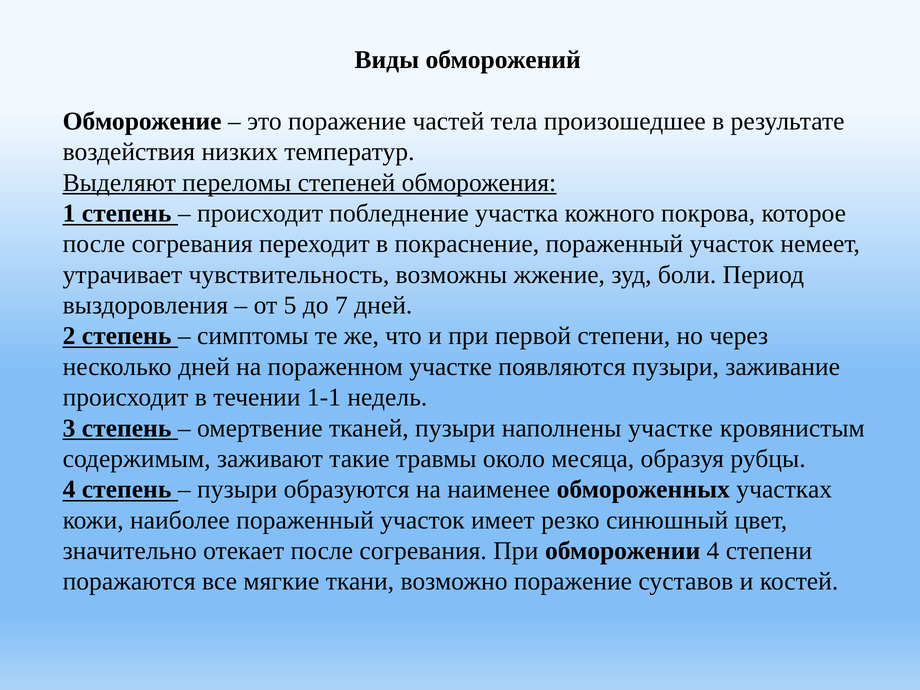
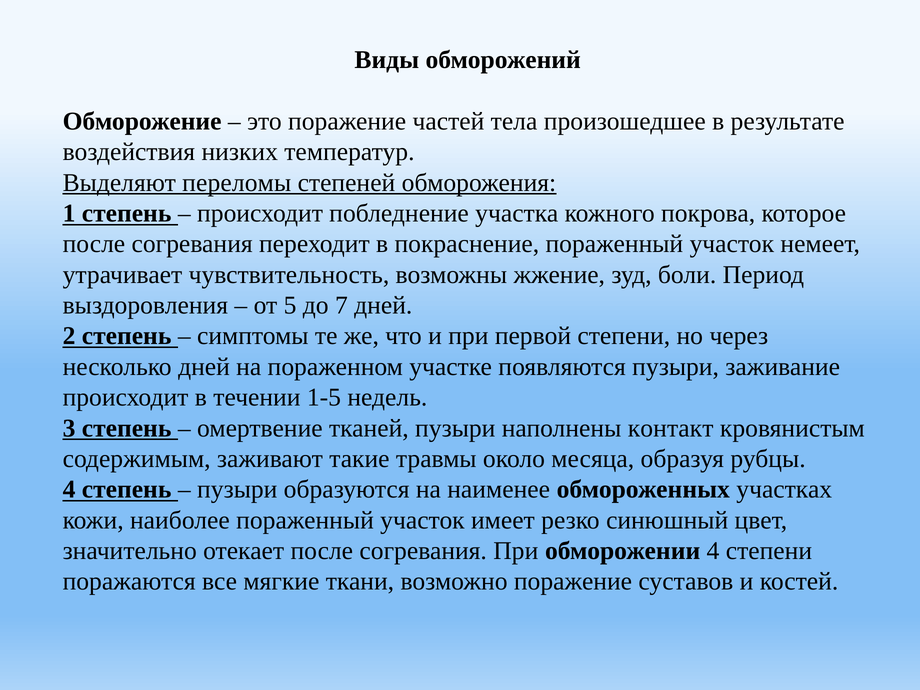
1-1: 1-1 -> 1-5
наполнены участке: участке -> контакт
